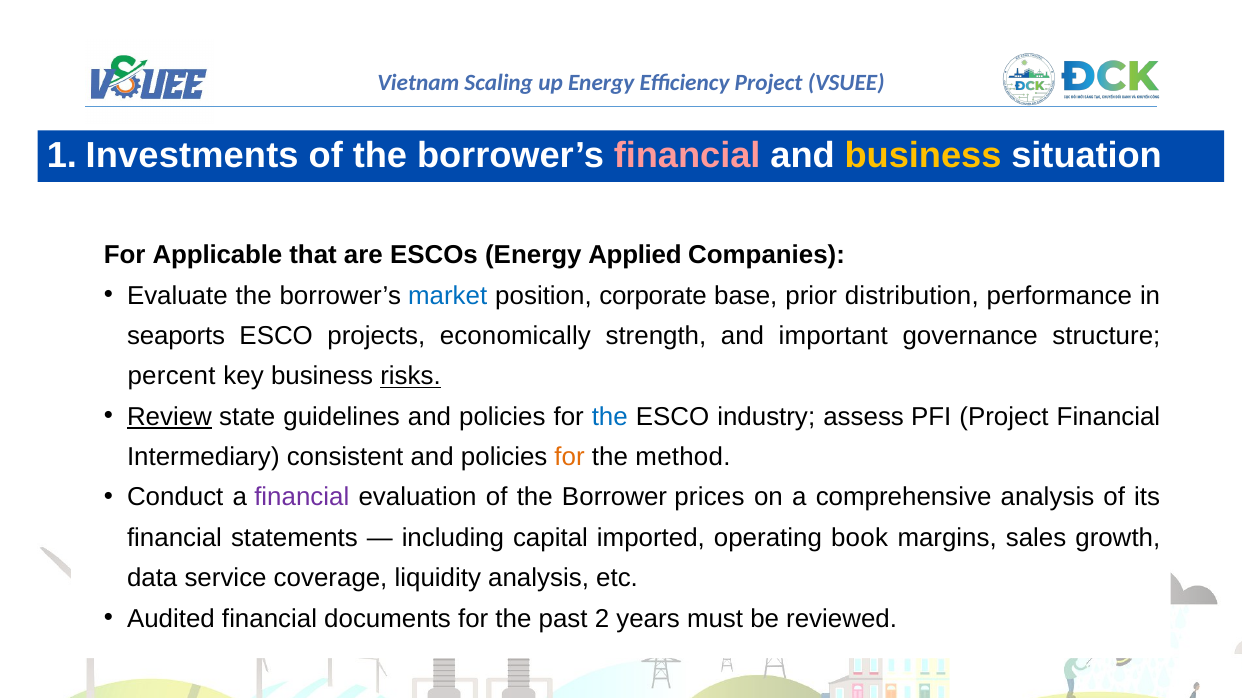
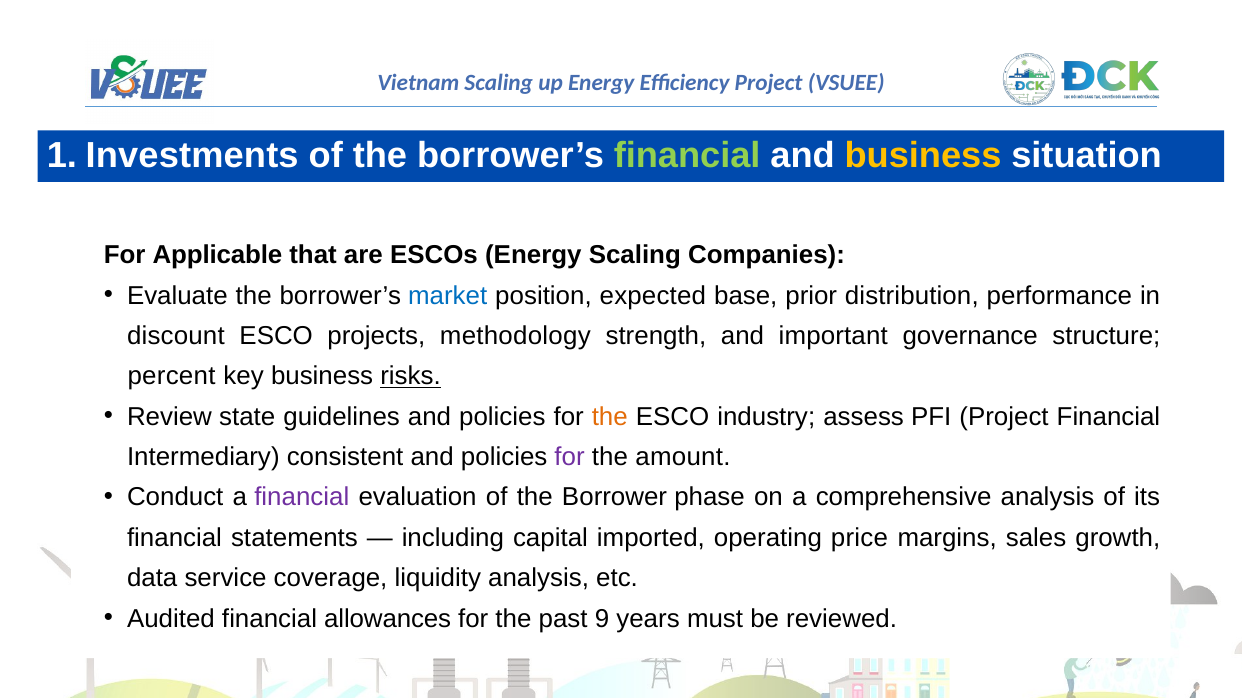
financial at (687, 156) colour: pink -> light green
Energy Applied: Applied -> Scaling
corporate: corporate -> expected
seaports: seaports -> discount
economically: economically -> methodology
Review underline: present -> none
the at (610, 417) colour: blue -> orange
for at (570, 457) colour: orange -> purple
method: method -> amount
prices: prices -> phase
book: book -> price
documents: documents -> allowances
2: 2 -> 9
